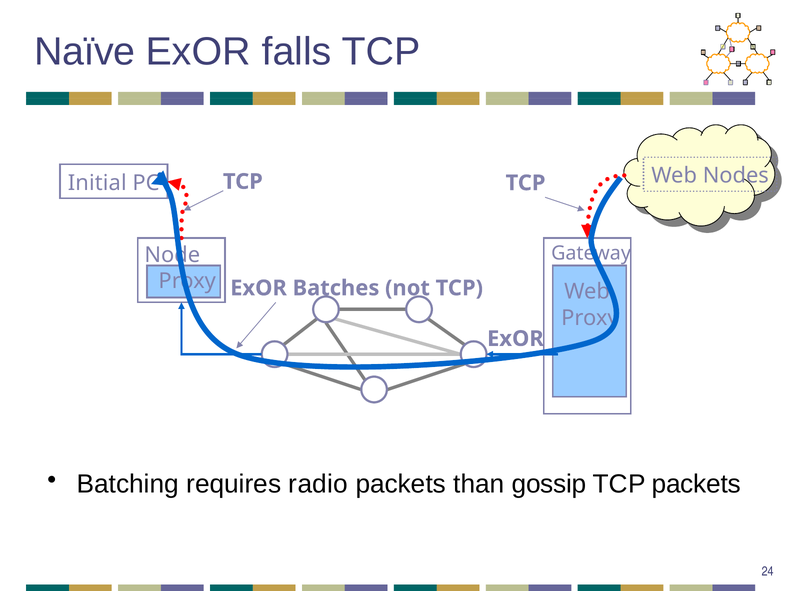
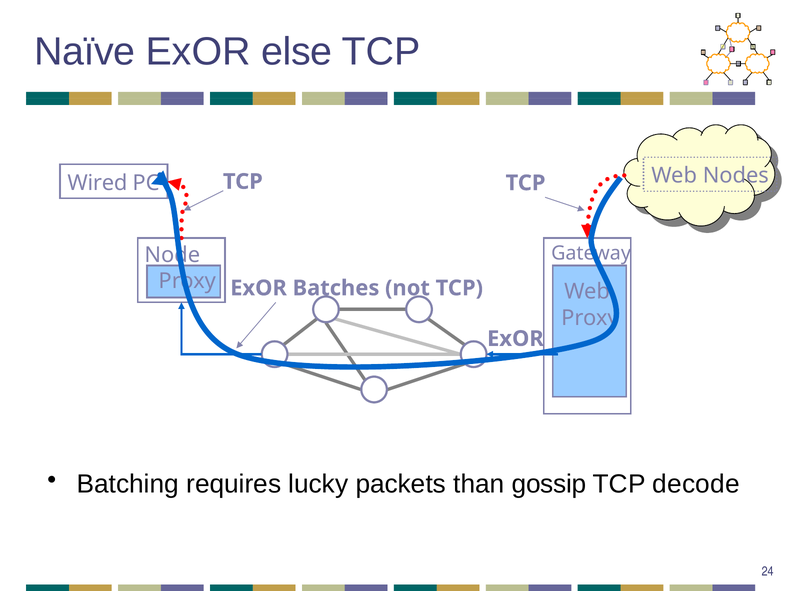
falls: falls -> else
Initial: Initial -> Wired
radio: radio -> lucky
TCP packets: packets -> decode
